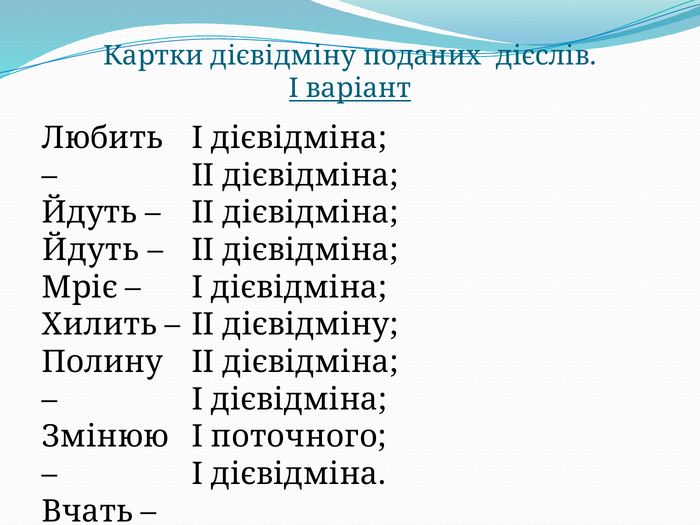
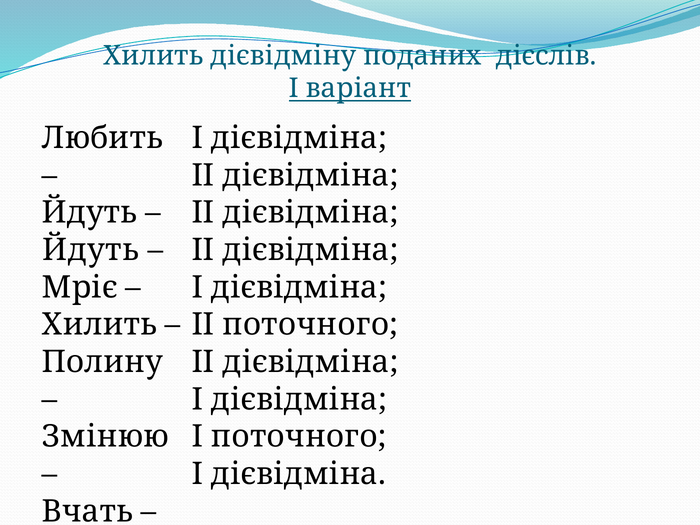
Картки at (153, 56): Картки -> Хилить
II дієвідміну: дієвідміну -> поточного
